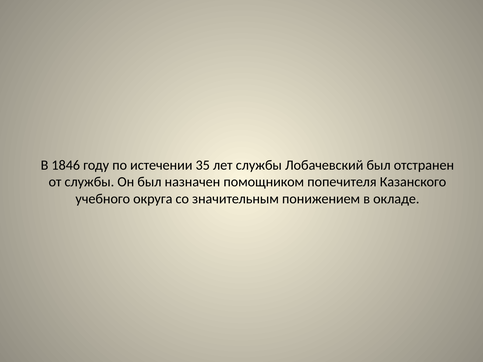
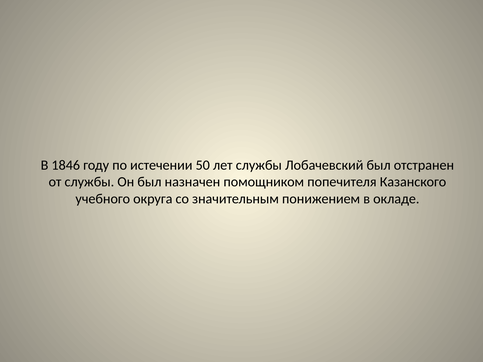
35: 35 -> 50
